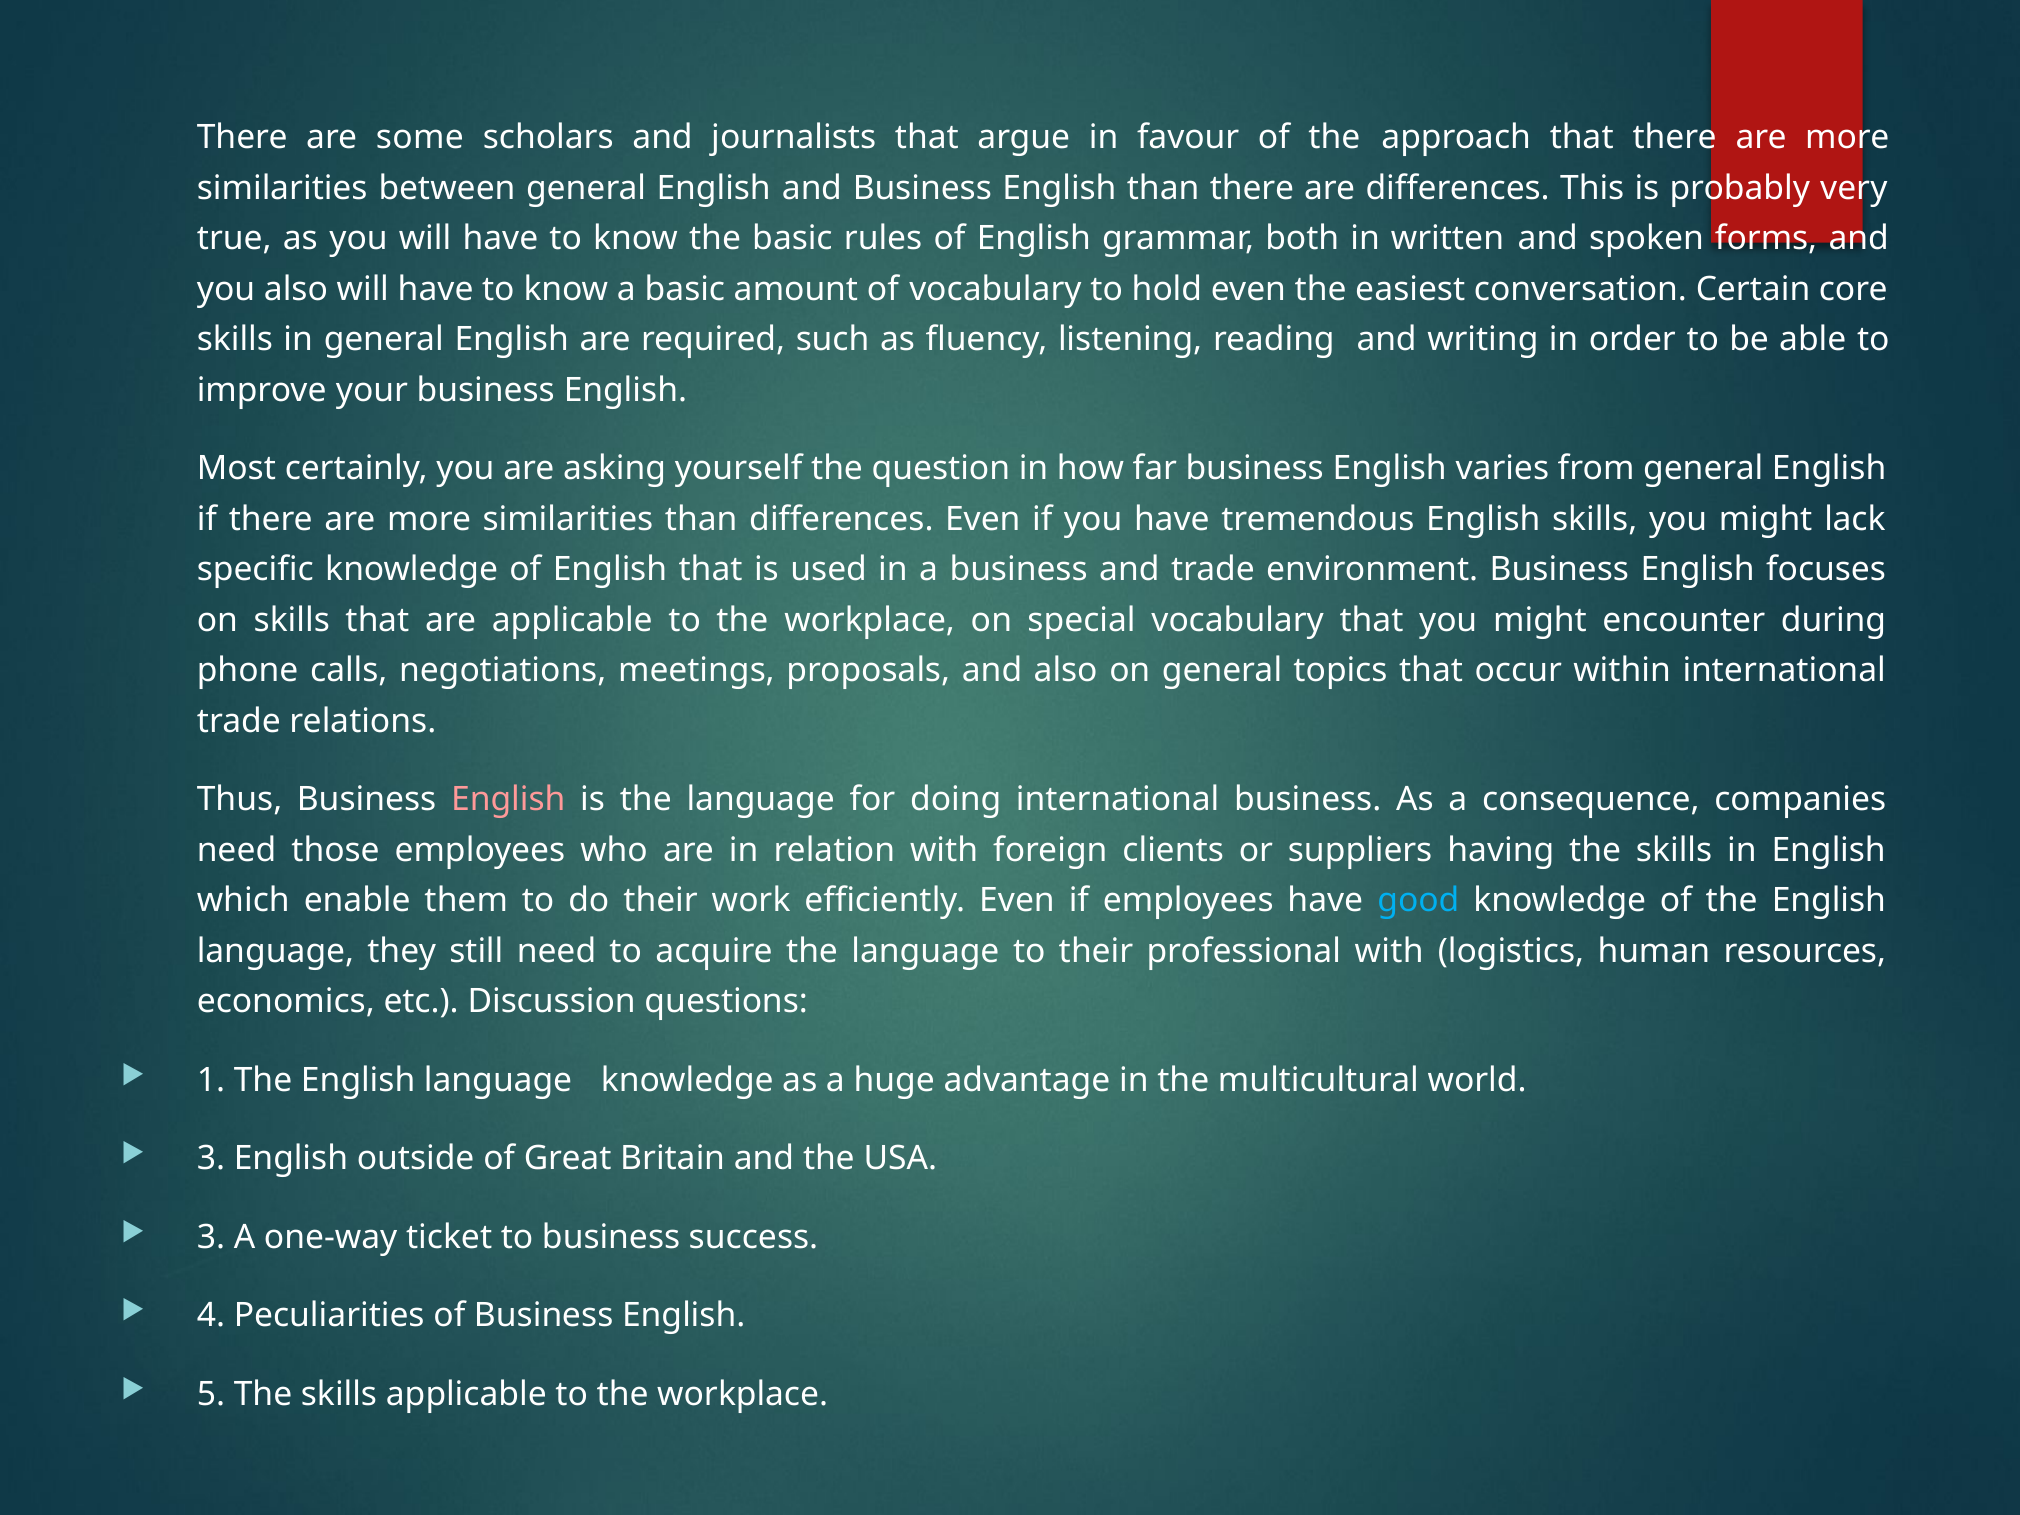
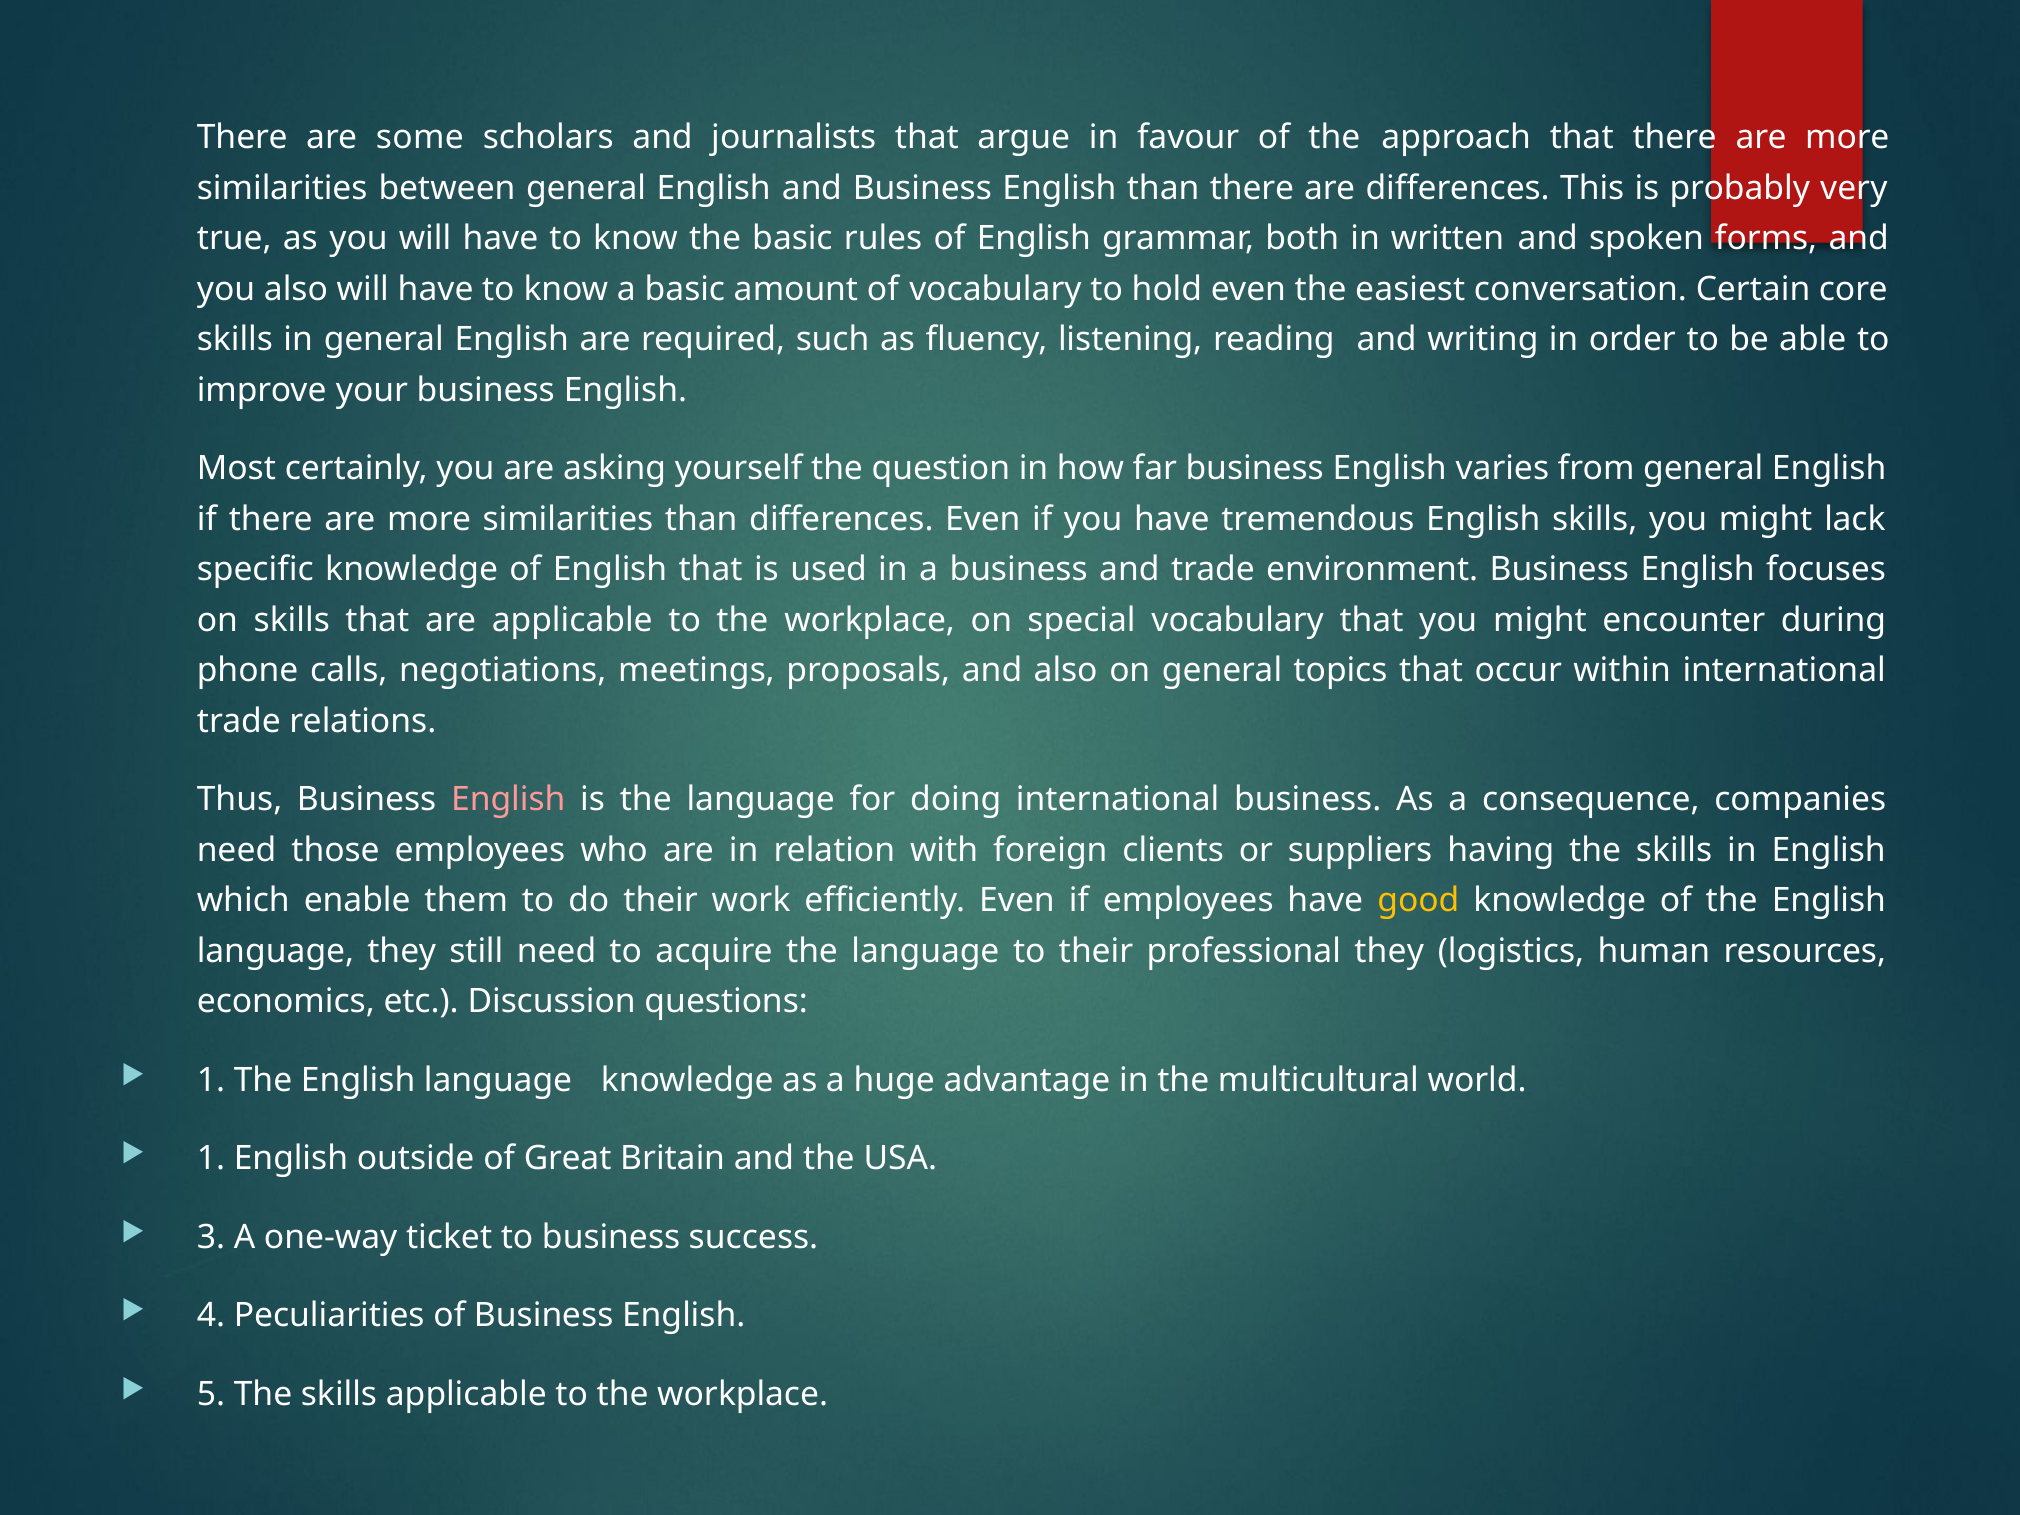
good colour: light blue -> yellow
professional with: with -> they
3 at (211, 1159): 3 -> 1
